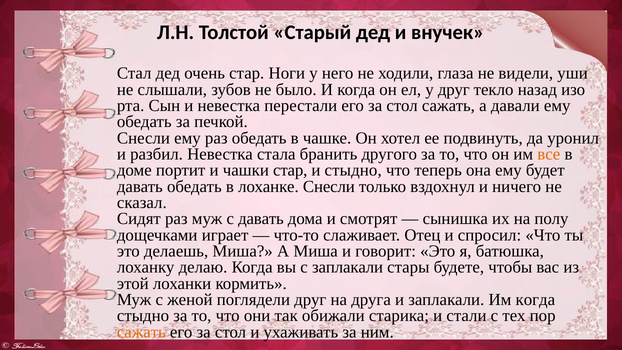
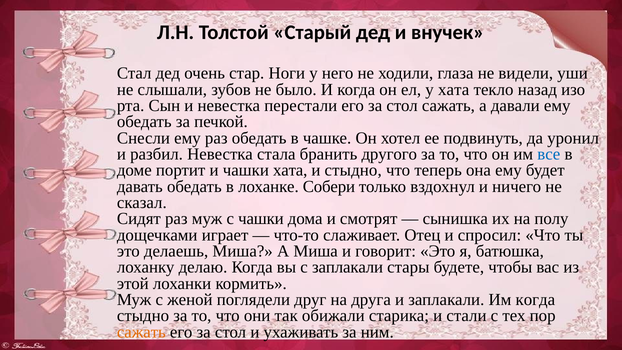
у друг: друг -> хата
все colour: orange -> blue
чашки стар: стар -> хата
лоханке Снесли: Снесли -> Собери
с давать: давать -> чашки
